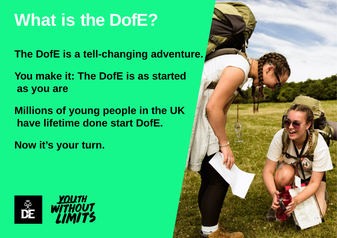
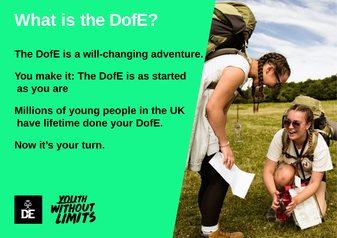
tell-changing: tell-changing -> will-changing
done start: start -> your
